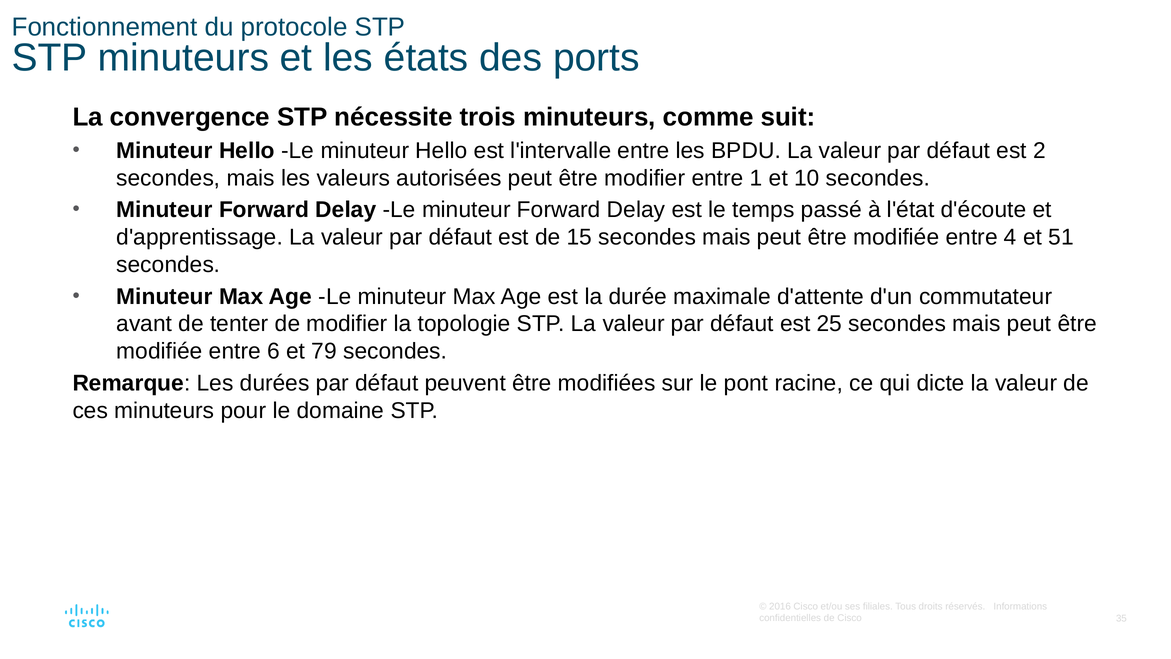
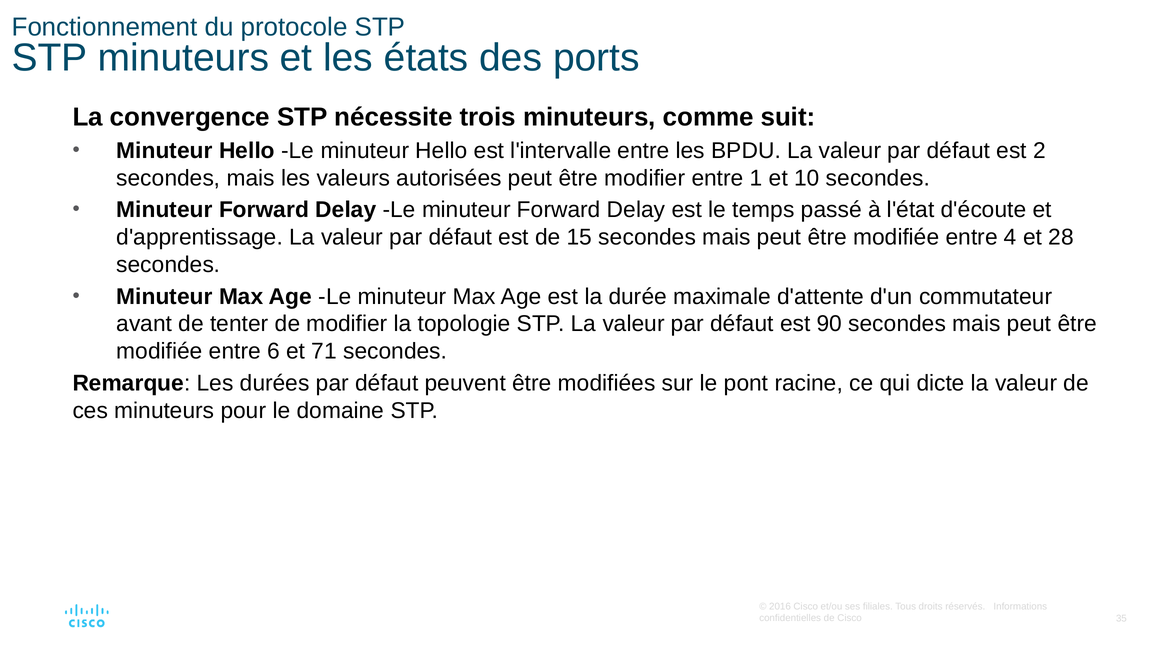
51: 51 -> 28
25: 25 -> 90
79: 79 -> 71
